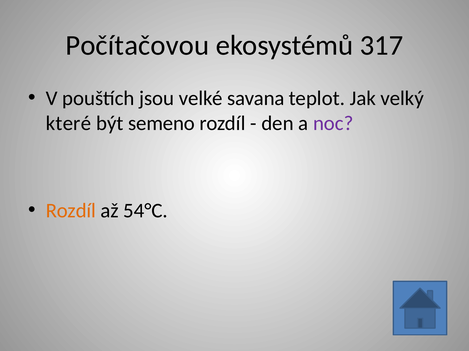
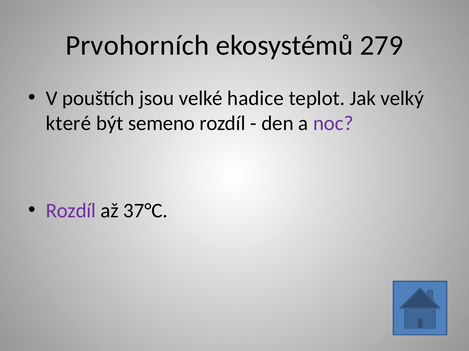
Počítačovou: Počítačovou -> Prvohorních
317: 317 -> 279
savana: savana -> hadice
Rozdíl at (71, 211) colour: orange -> purple
54°C: 54°C -> 37°C
